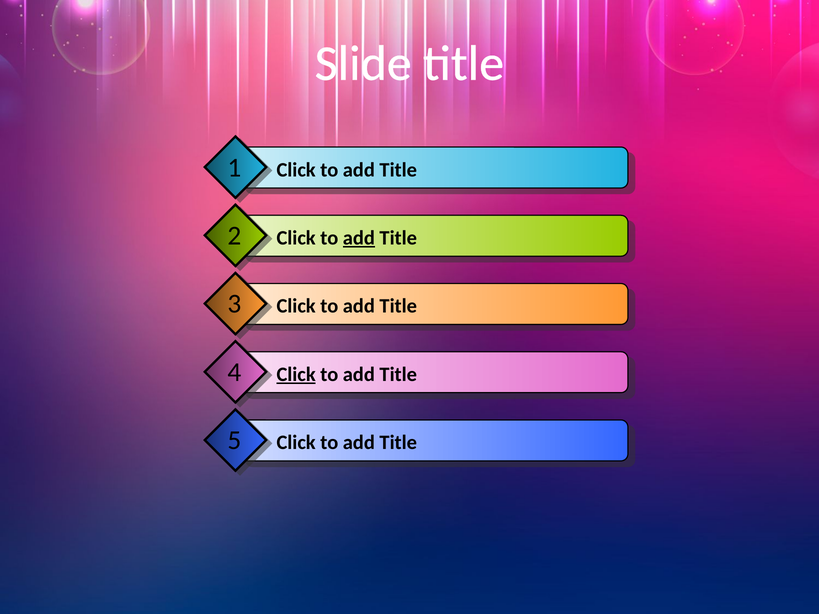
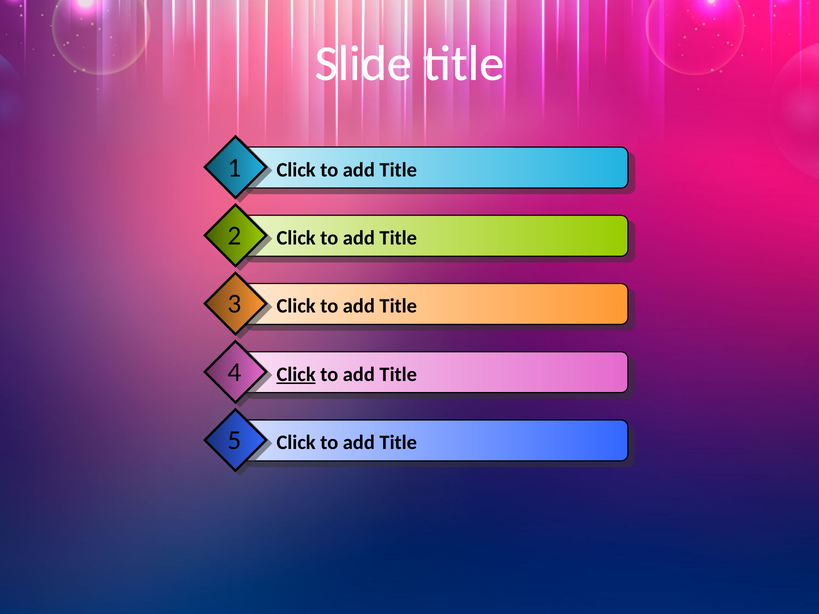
add at (359, 238) underline: present -> none
